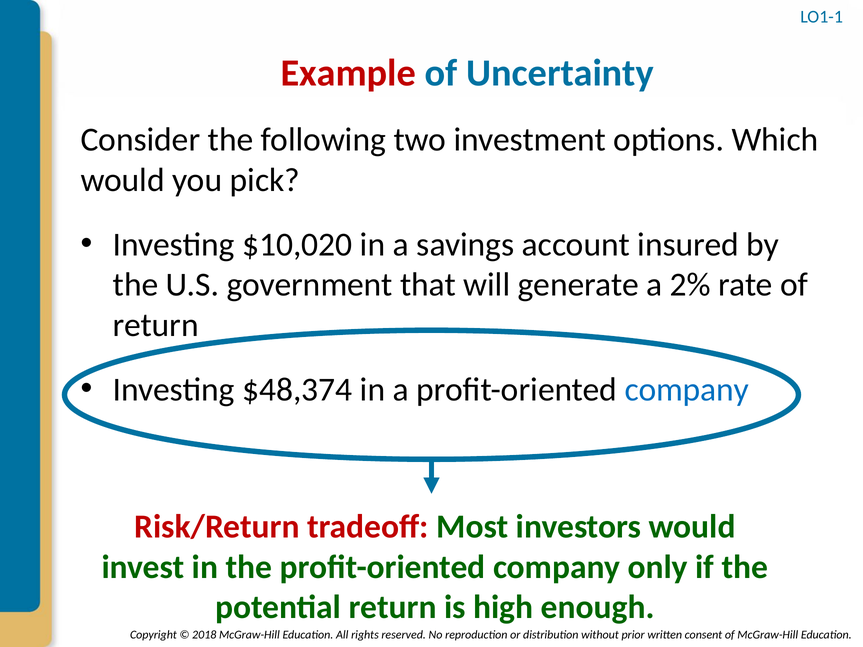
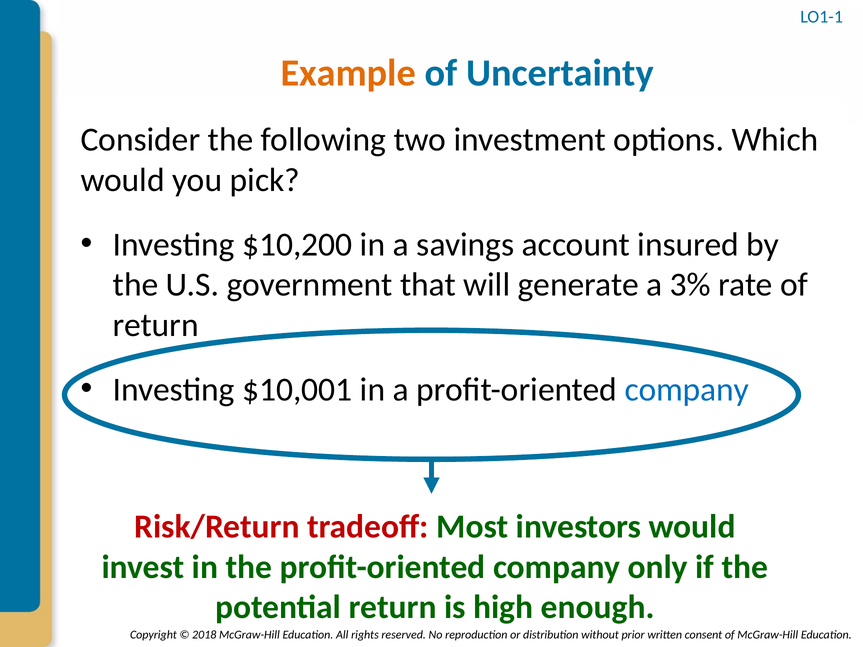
Example colour: red -> orange
$10,020: $10,020 -> $10,200
2%: 2% -> 3%
$48,374: $48,374 -> $10,001
